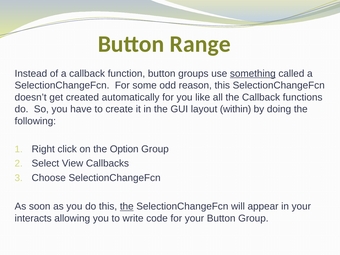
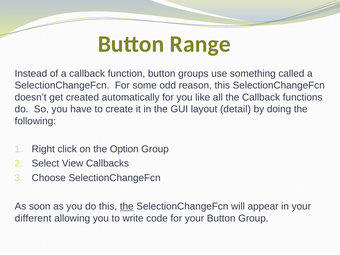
something underline: present -> none
within: within -> detail
interacts: interacts -> different
